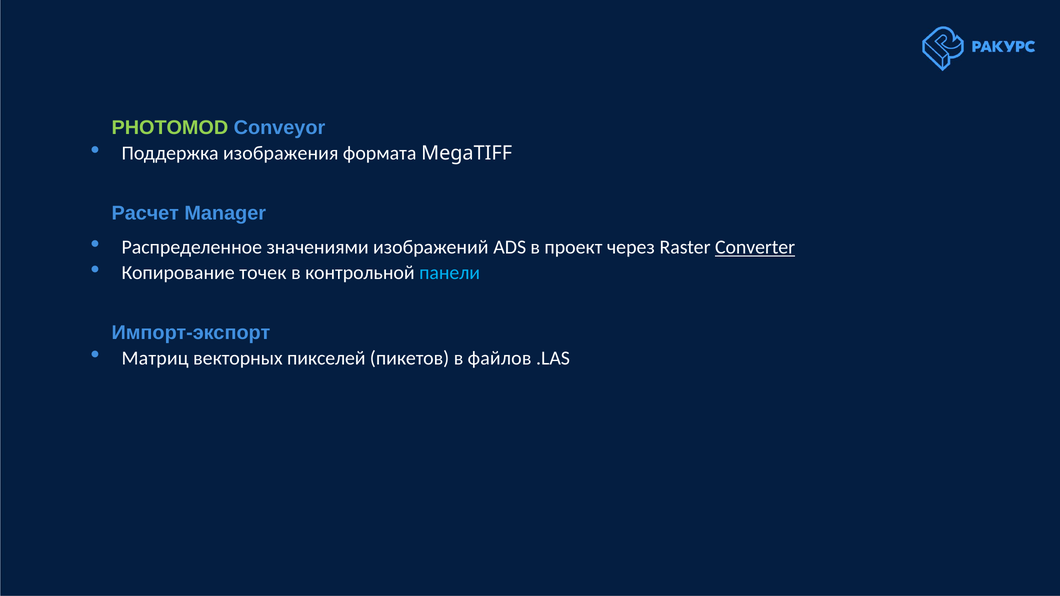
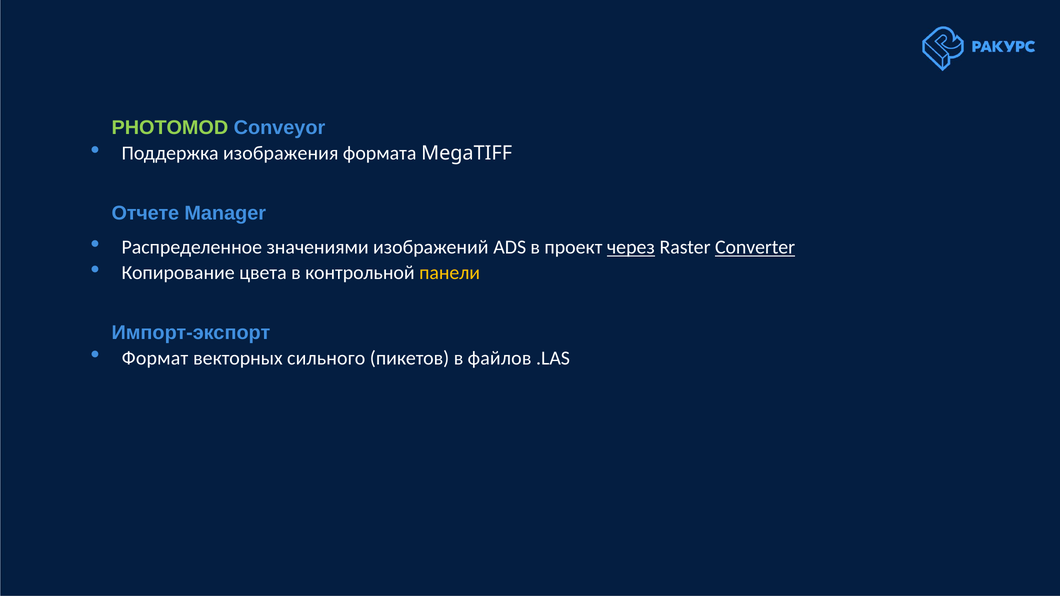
Расчет: Расчет -> Отчете
через underline: none -> present
точек: точек -> цвета
панели colour: light blue -> yellow
Матриц: Матриц -> Формат
пикселей: пикселей -> сильного
